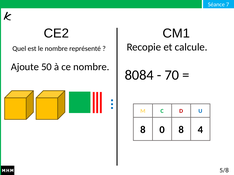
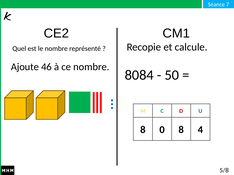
50: 50 -> 46
70: 70 -> 50
